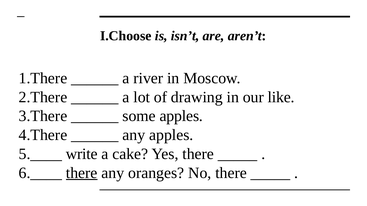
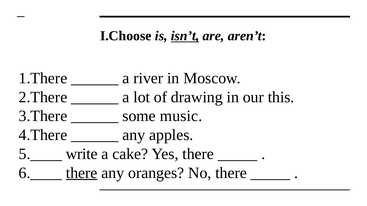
isn’t underline: none -> present
like: like -> this
some apples: apples -> music
